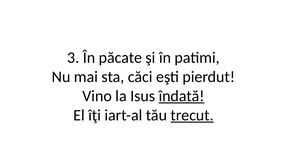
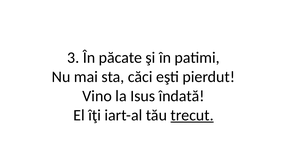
îndată underline: present -> none
